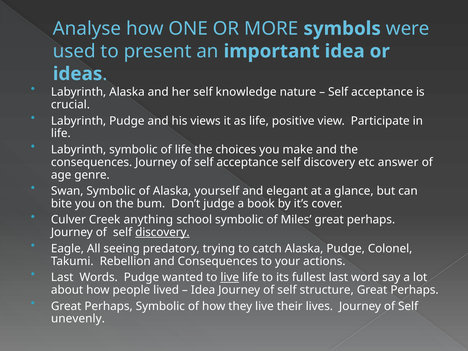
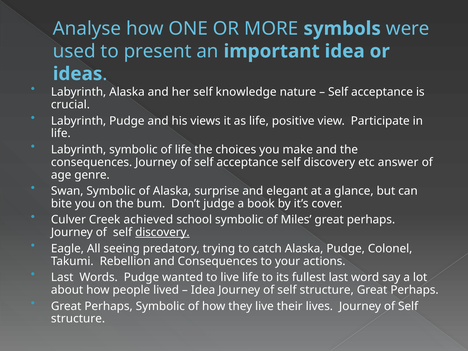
yourself: yourself -> surprise
anything: anything -> achieved
live at (230, 277) underline: present -> none
unevenly at (78, 319): unevenly -> structure
